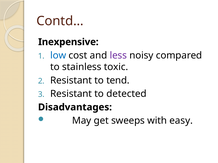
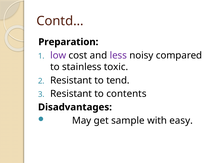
Inexpensive: Inexpensive -> Preparation
low colour: blue -> purple
detected: detected -> contents
sweeps: sweeps -> sample
